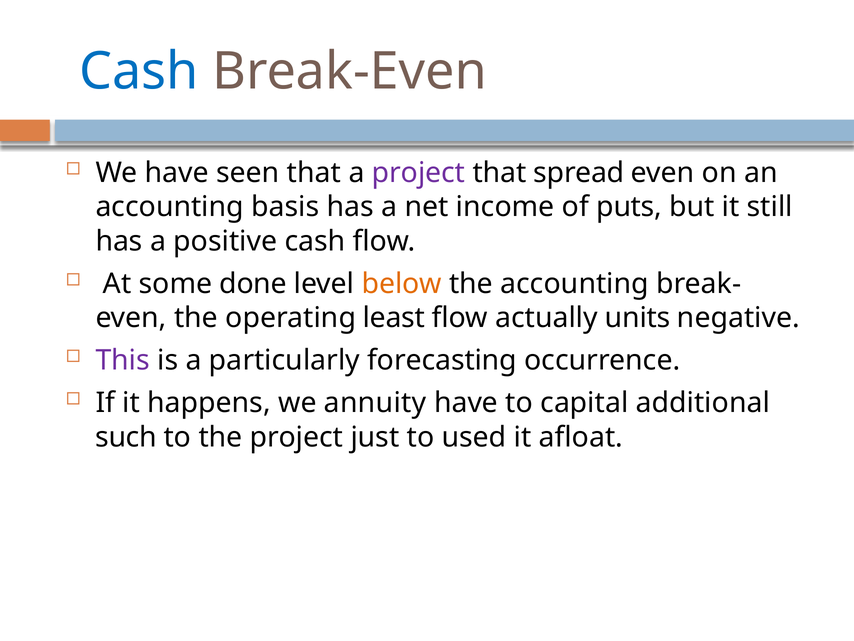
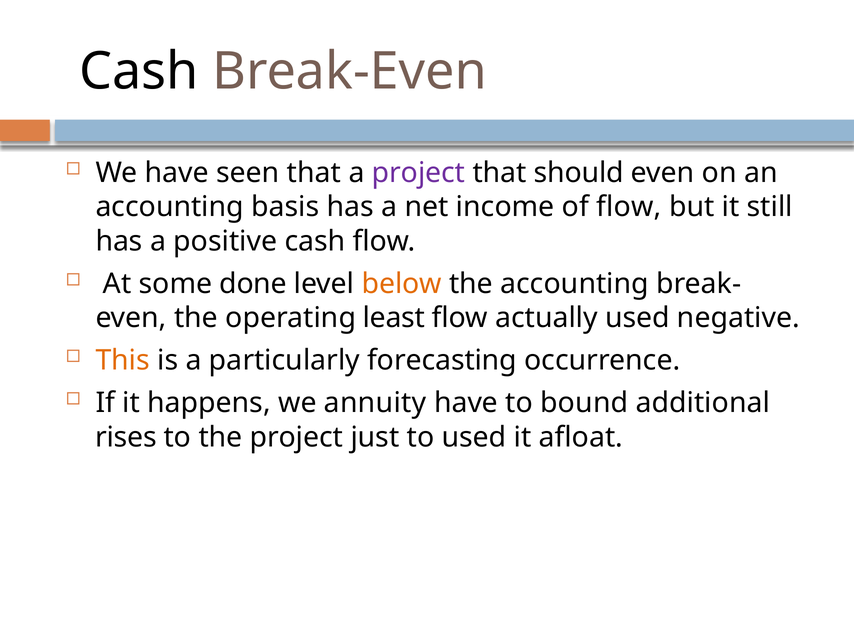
Cash at (139, 71) colour: blue -> black
spread: spread -> should
of puts: puts -> flow
actually units: units -> used
This colour: purple -> orange
capital: capital -> bound
such: such -> rises
